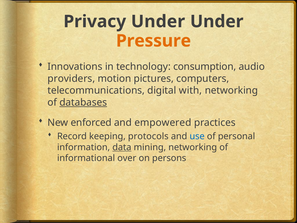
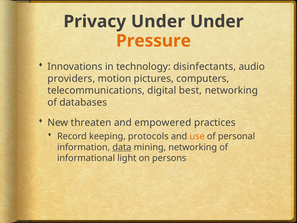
consumption: consumption -> disinfectants
with: with -> best
databases underline: present -> none
enforced: enforced -> threaten
use colour: blue -> orange
over: over -> light
